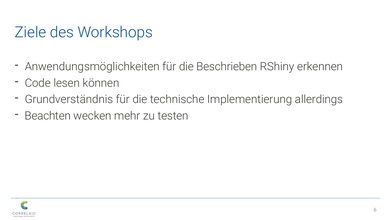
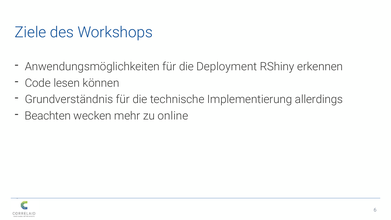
Beschrieben: Beschrieben -> Deployment
testen: testen -> online
